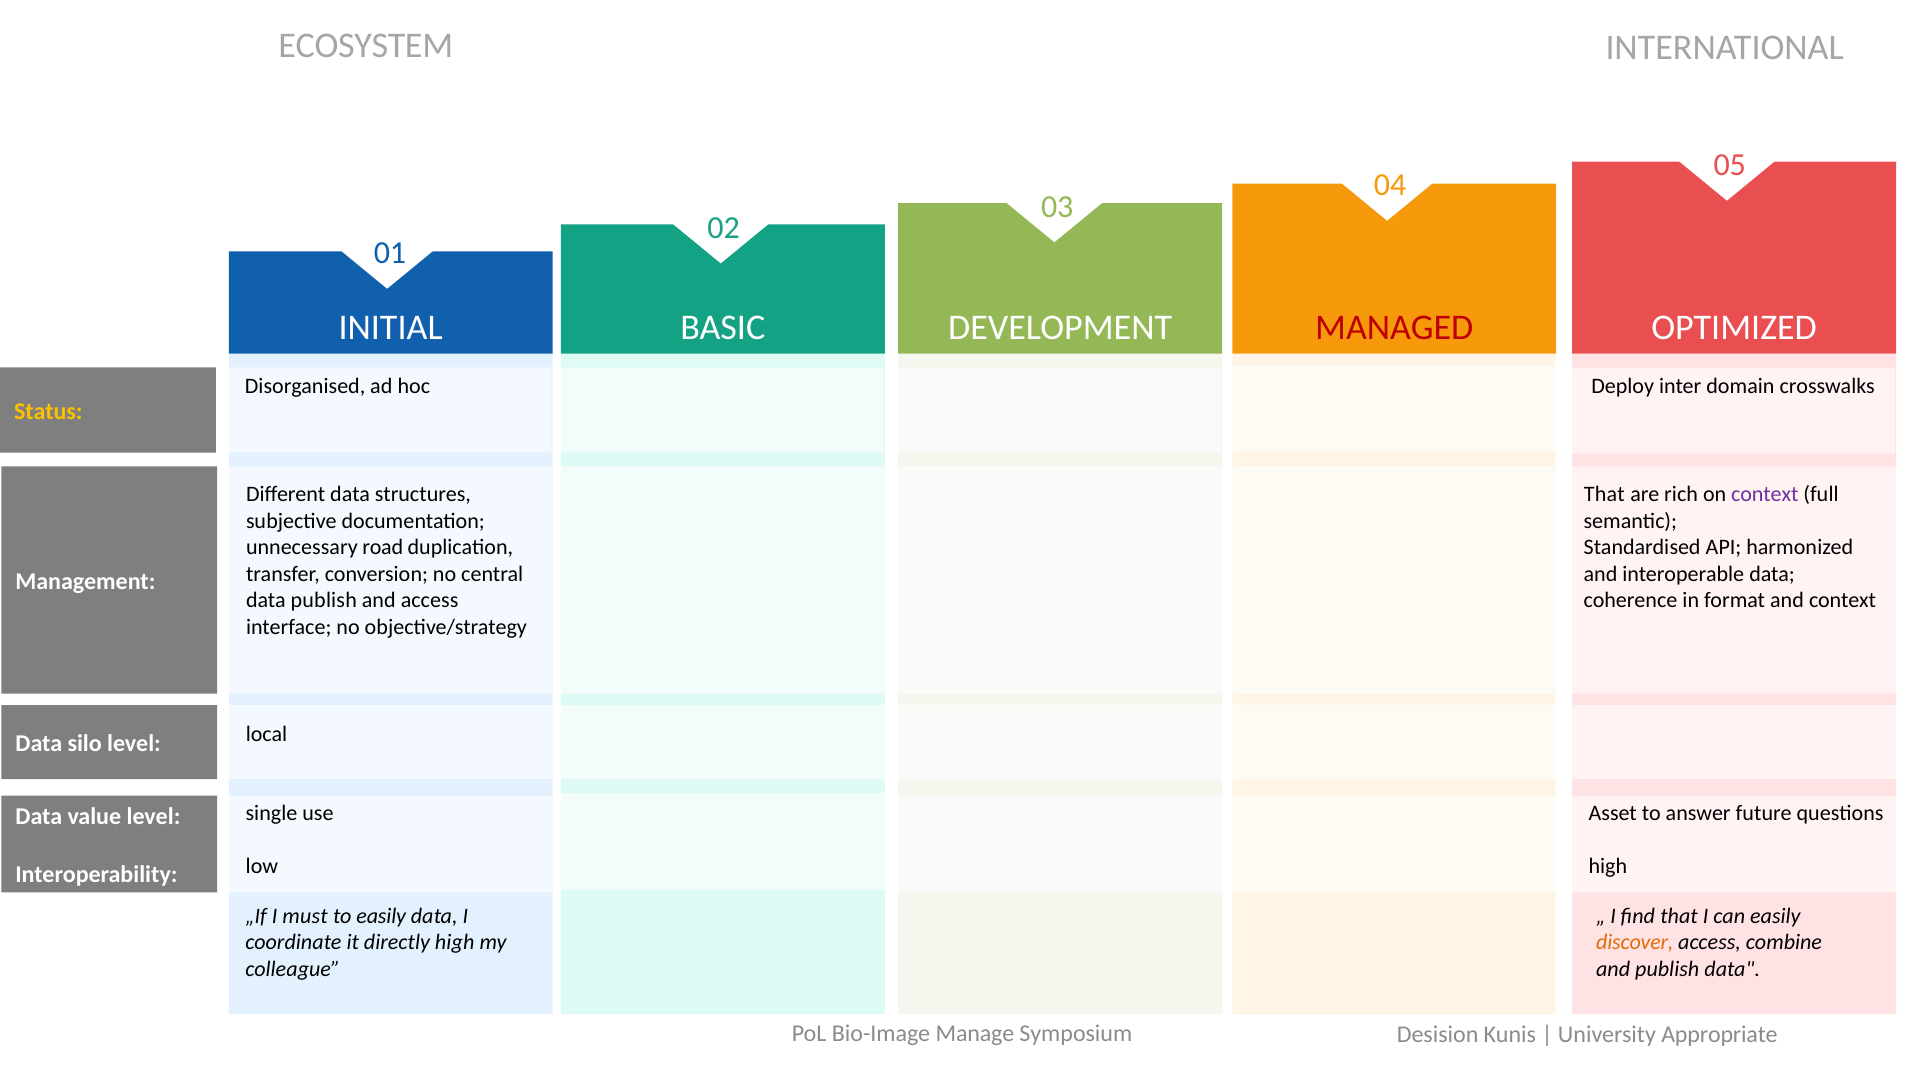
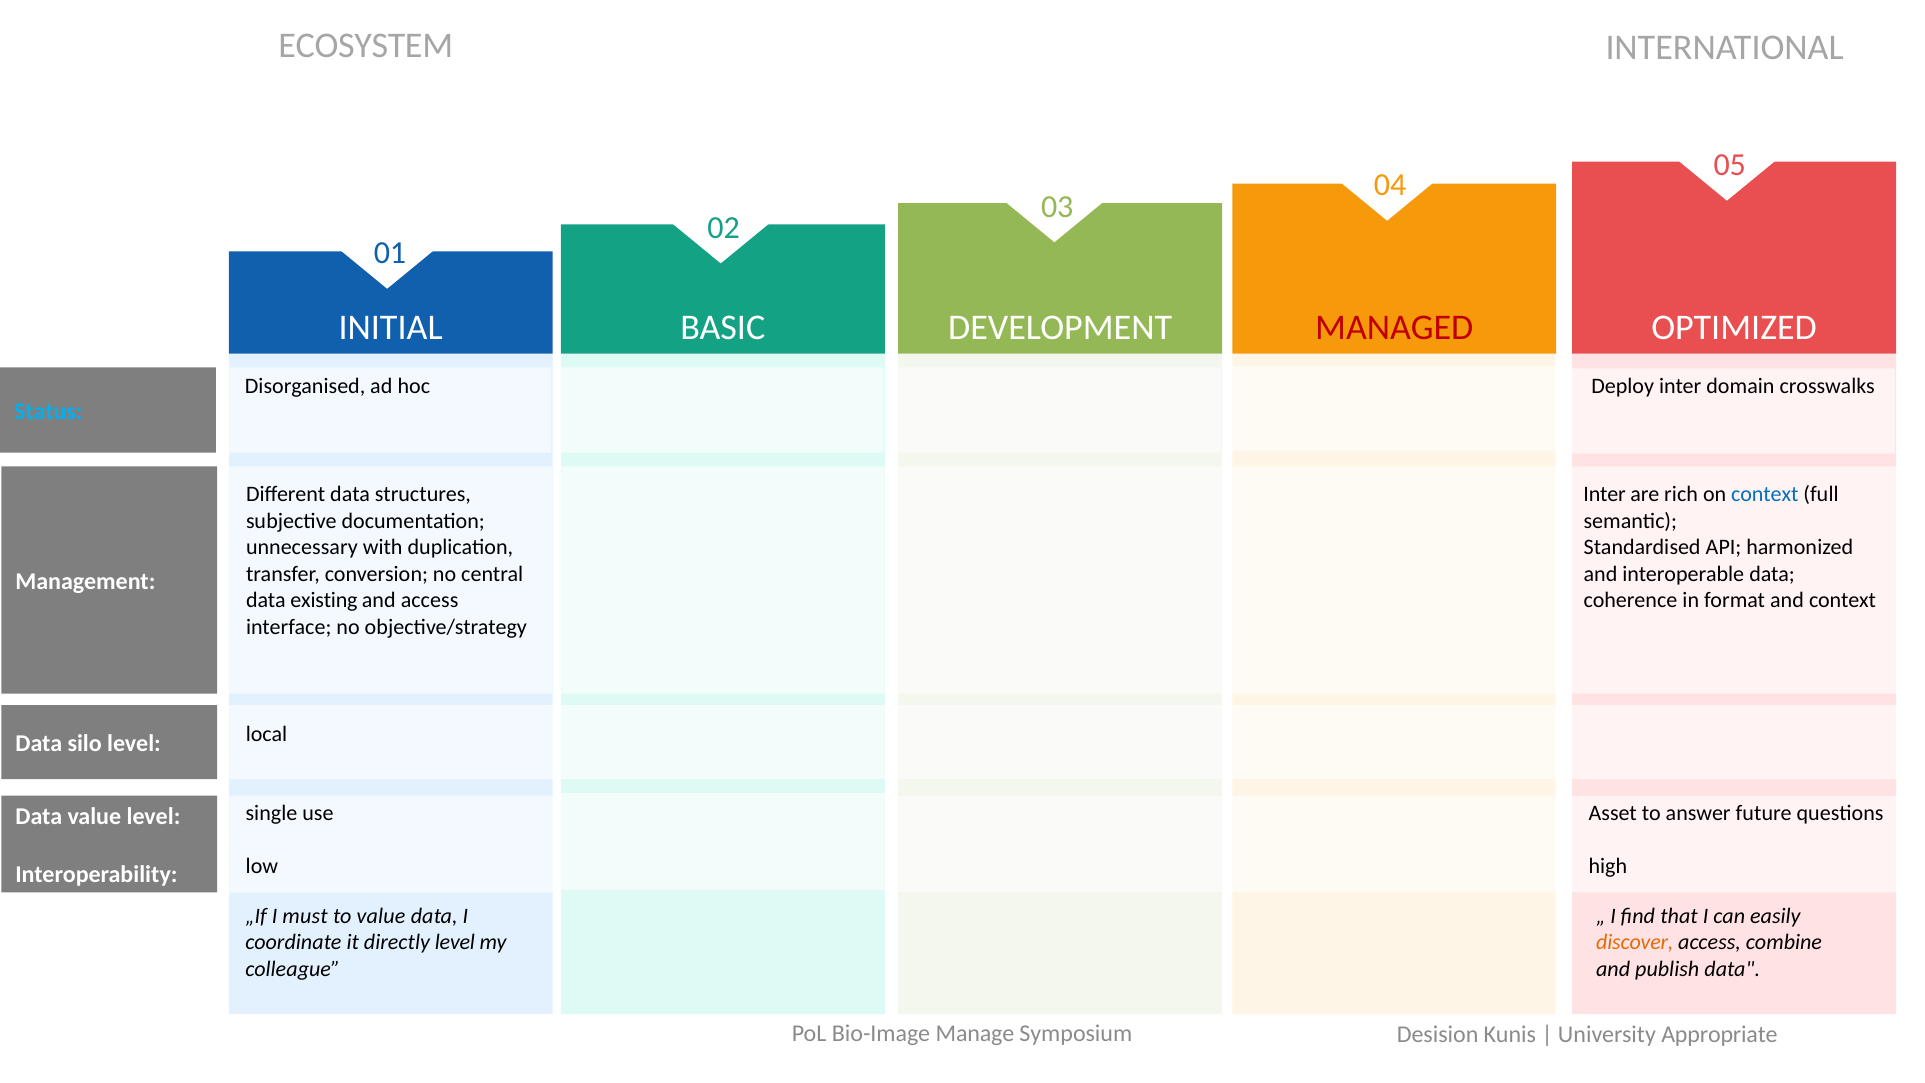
Status colour: yellow -> light blue
That at (1604, 494): That -> Inter
context at (1765, 494) colour: purple -> blue
road: road -> with
data publish: publish -> existing
to easily: easily -> value
directly high: high -> level
